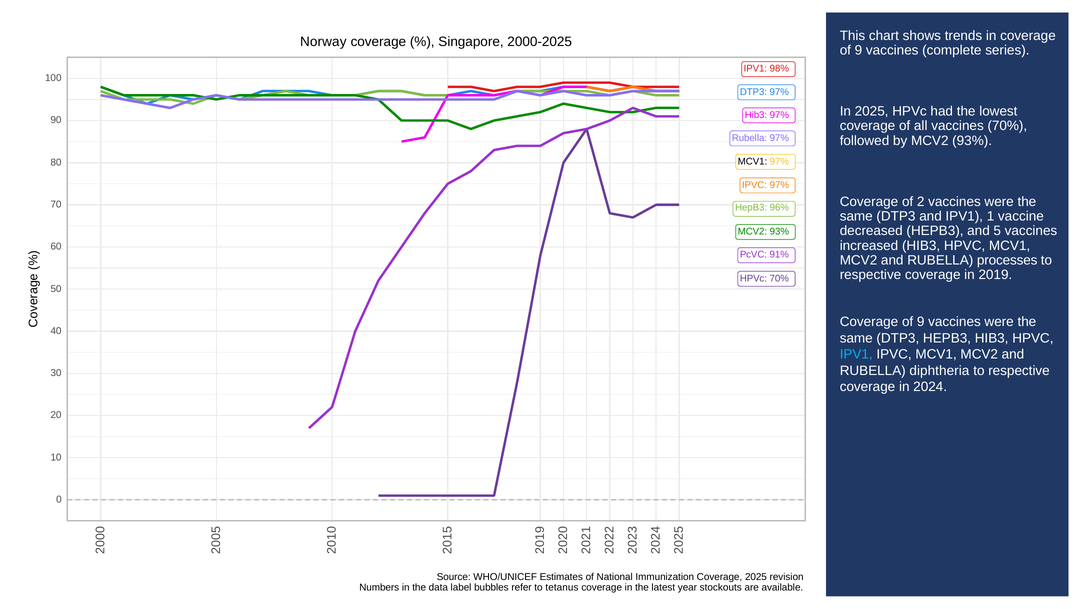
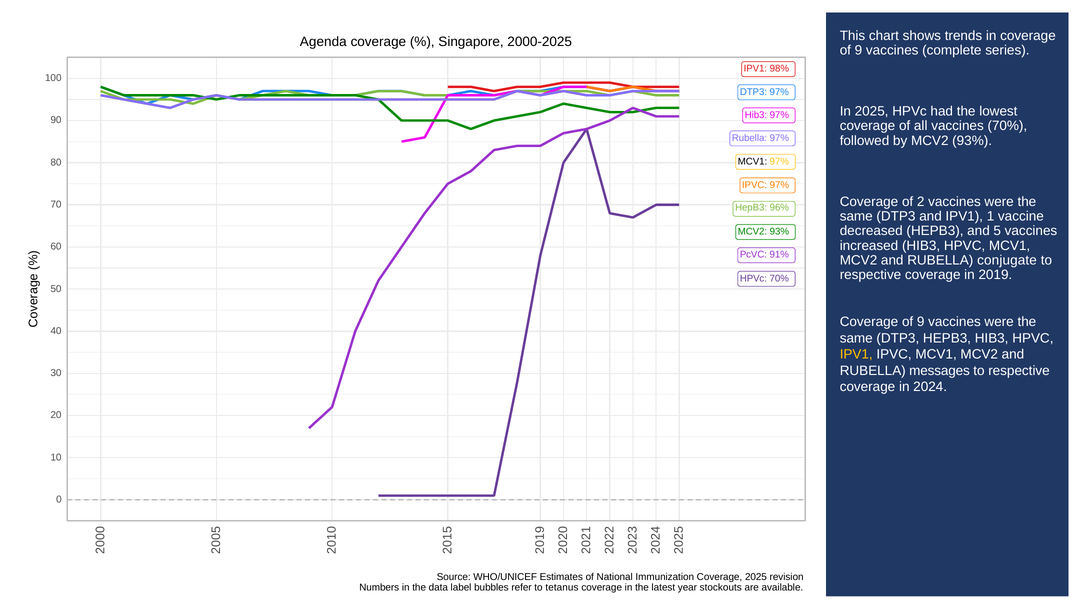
Norway: Norway -> Agenda
processes: processes -> conjugate
IPV1 at (856, 354) colour: light blue -> yellow
diphtheria: diphtheria -> messages
